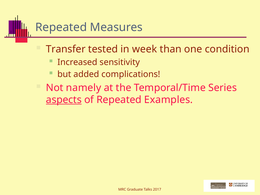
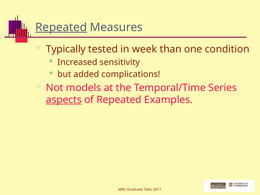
Repeated at (61, 27) underline: none -> present
Transfer: Transfer -> Typically
namely: namely -> models
